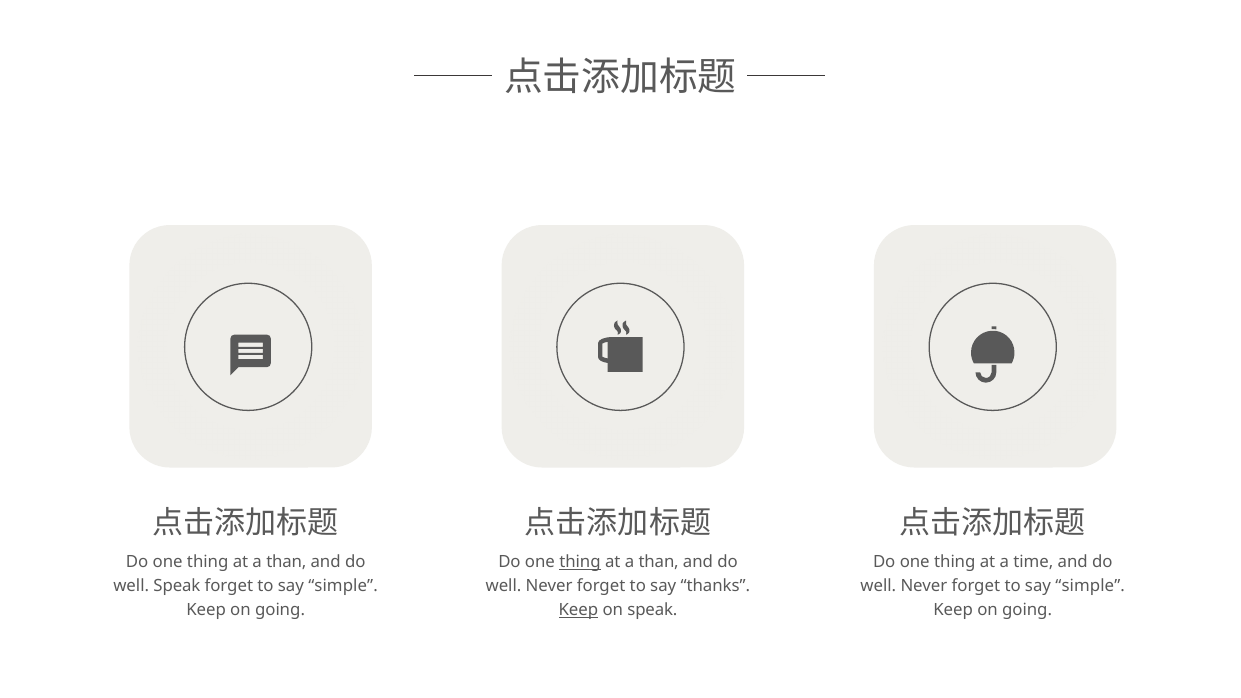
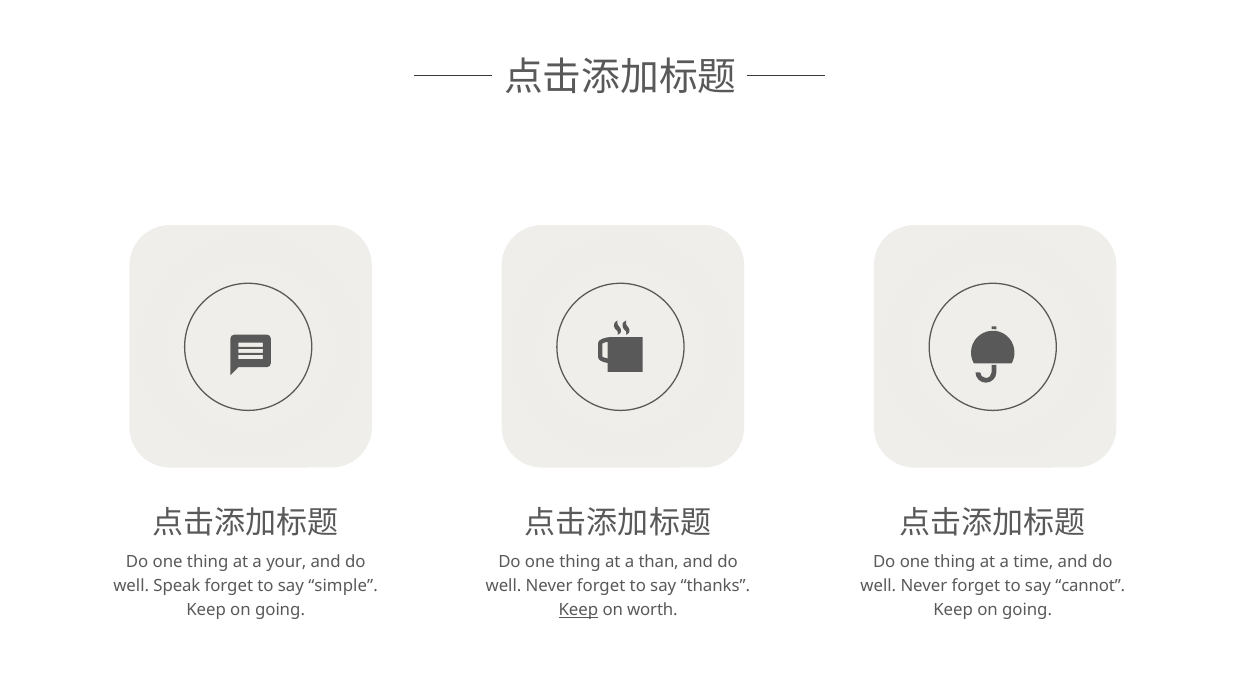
than at (286, 562): than -> your
thing at (580, 562) underline: present -> none
simple at (1090, 586): simple -> cannot
on speak: speak -> worth
